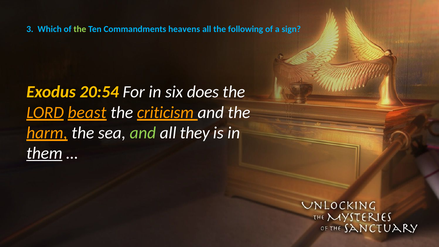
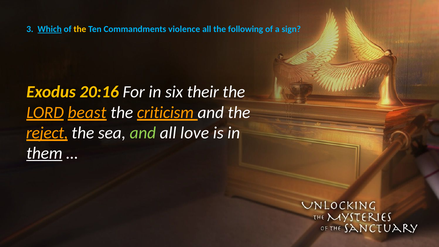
Which underline: none -> present
the at (80, 29) colour: light green -> yellow
heavens: heavens -> violence
20:54: 20:54 -> 20:16
does: does -> their
harm: harm -> reject
they: they -> love
